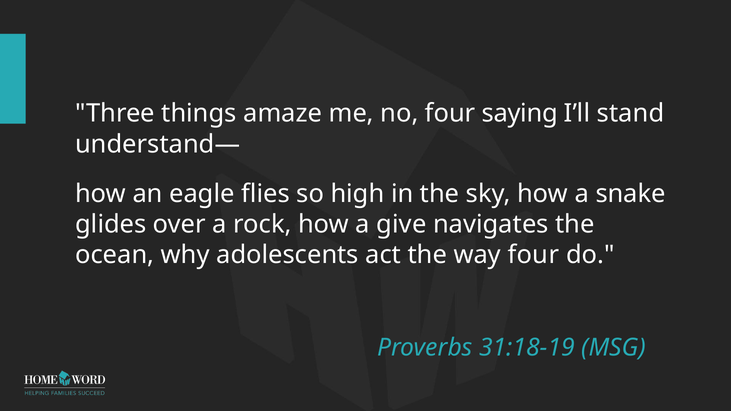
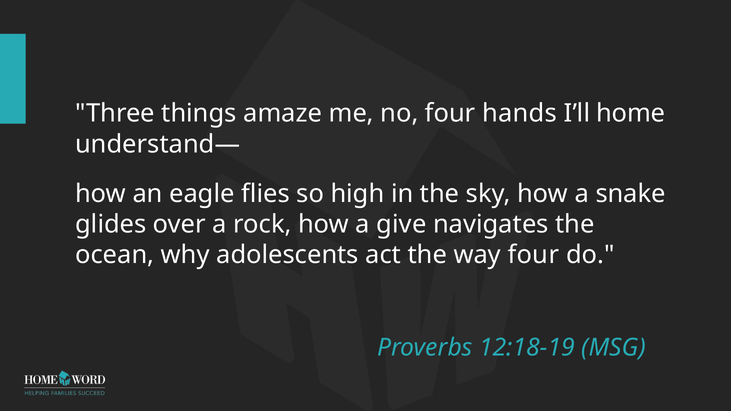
saying: saying -> hands
stand: stand -> home
31:18-19: 31:18-19 -> 12:18-19
